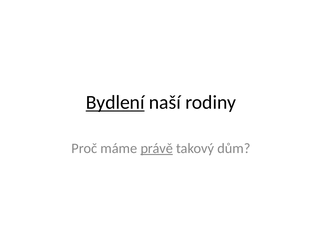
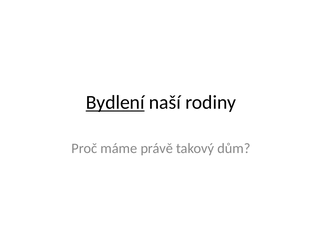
právě underline: present -> none
